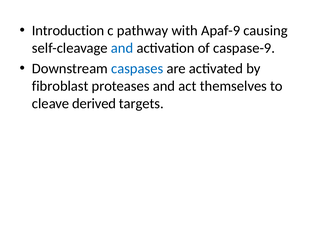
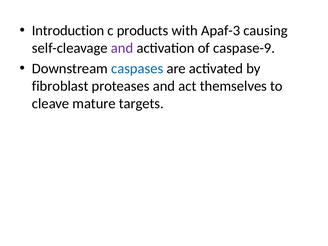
pathway: pathway -> products
Apaf-9: Apaf-9 -> Apaf-3
and at (122, 48) colour: blue -> purple
derived: derived -> mature
